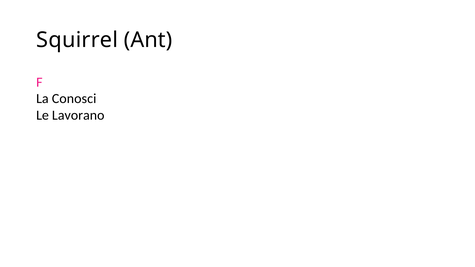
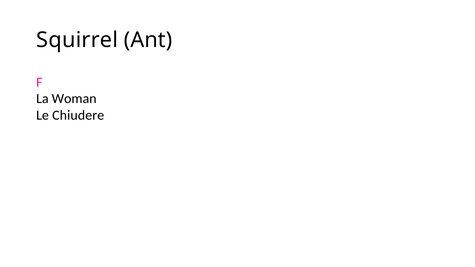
Conosci: Conosci -> Woman
Lavorano: Lavorano -> Chiudere
